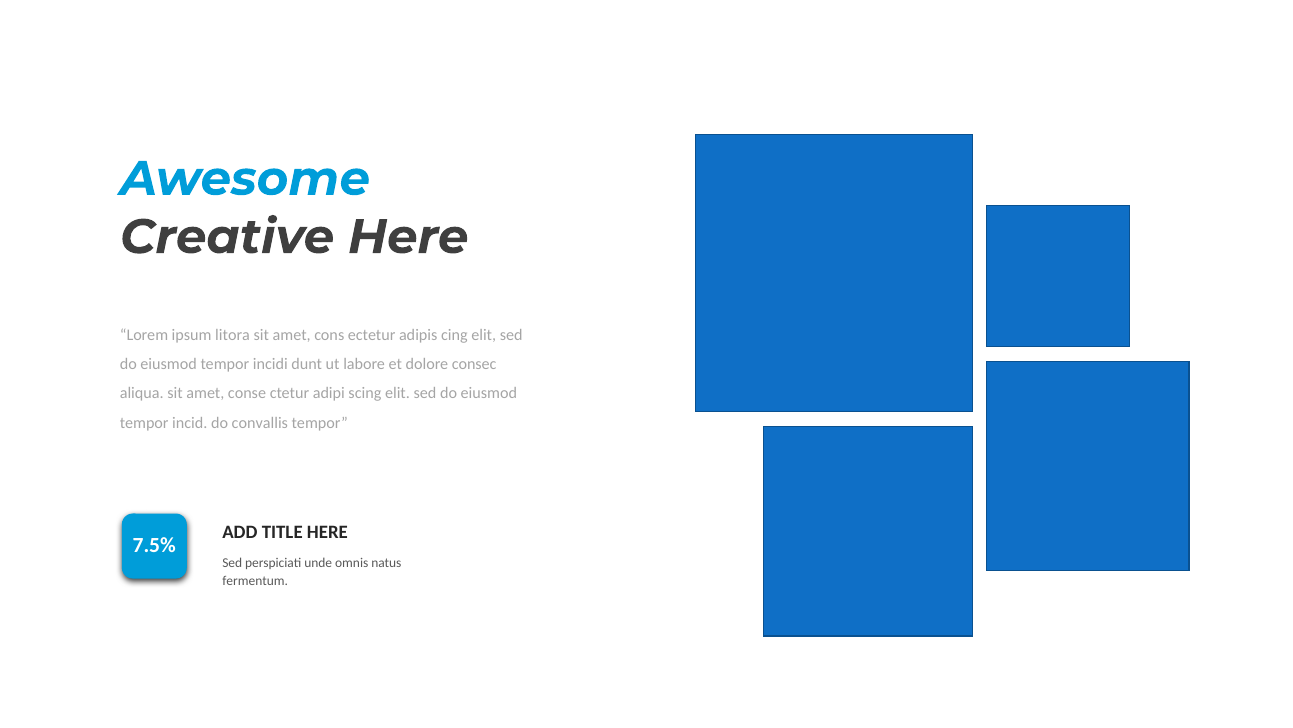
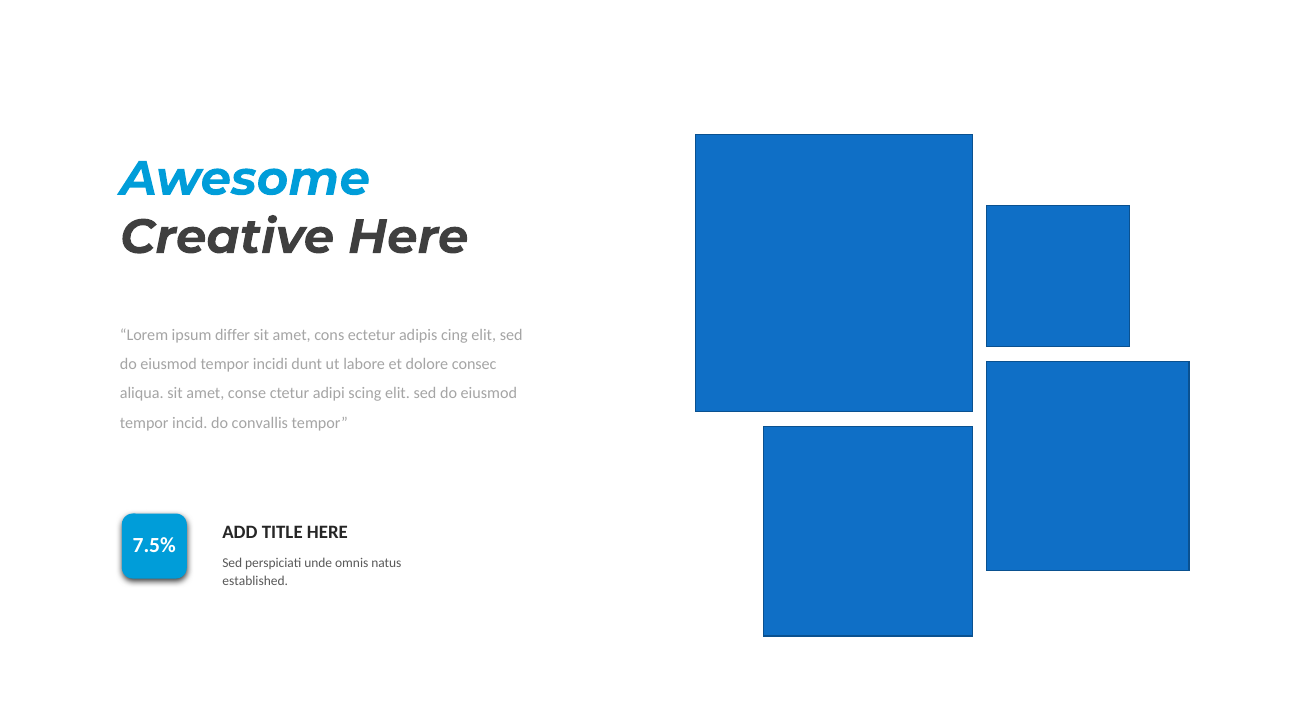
litora: litora -> differ
fermentum: fermentum -> established
